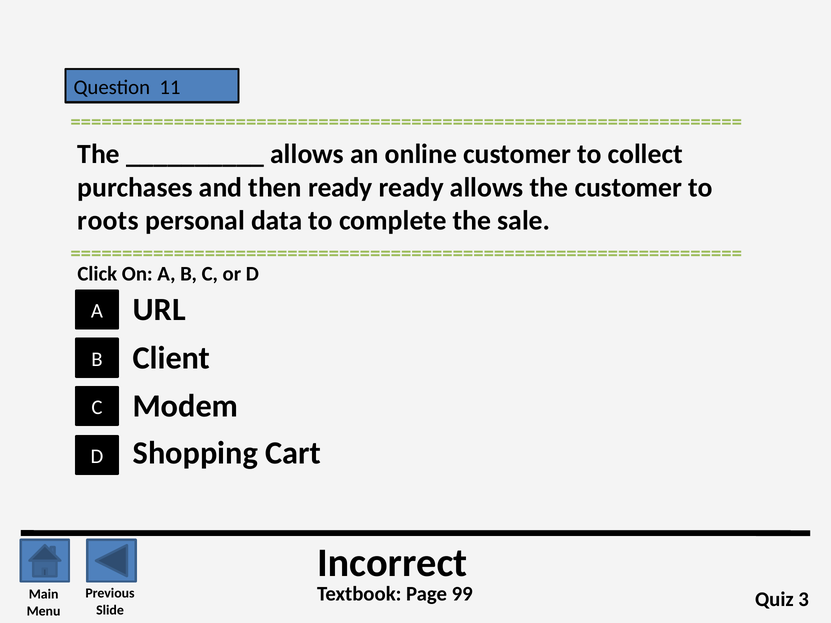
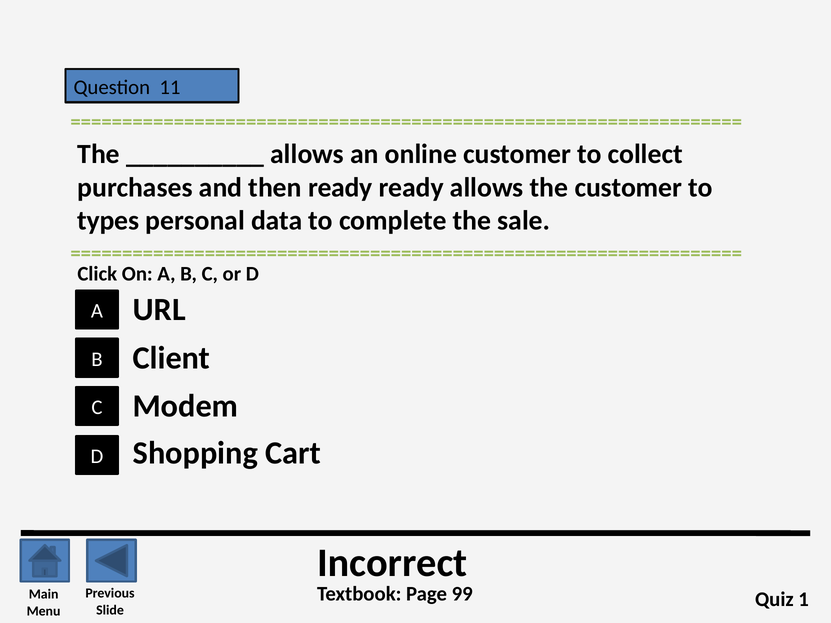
roots: roots -> types
3: 3 -> 1
